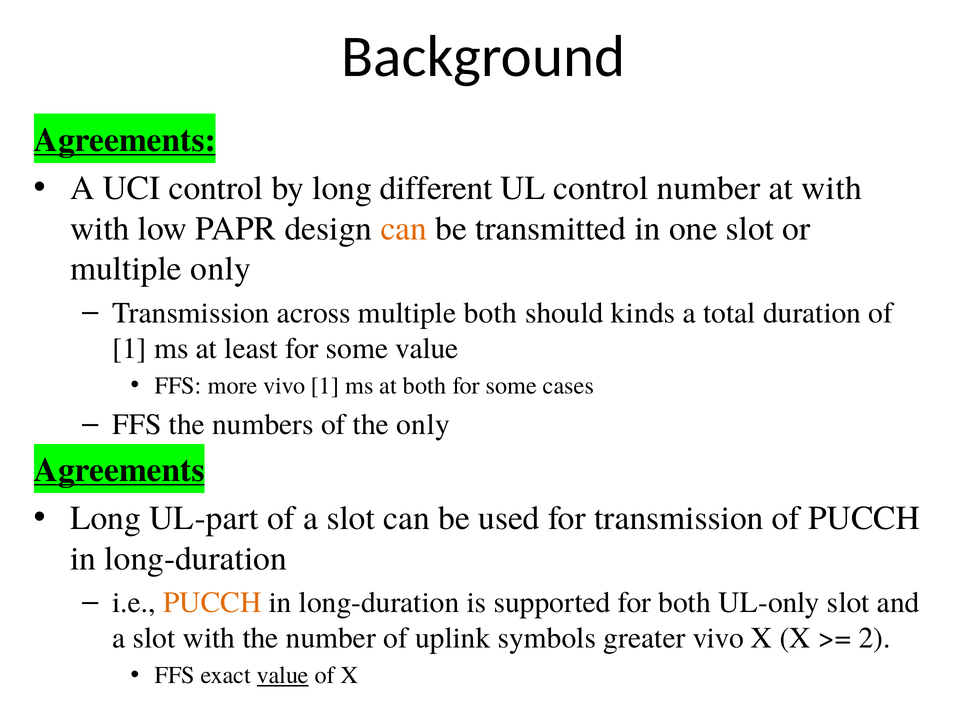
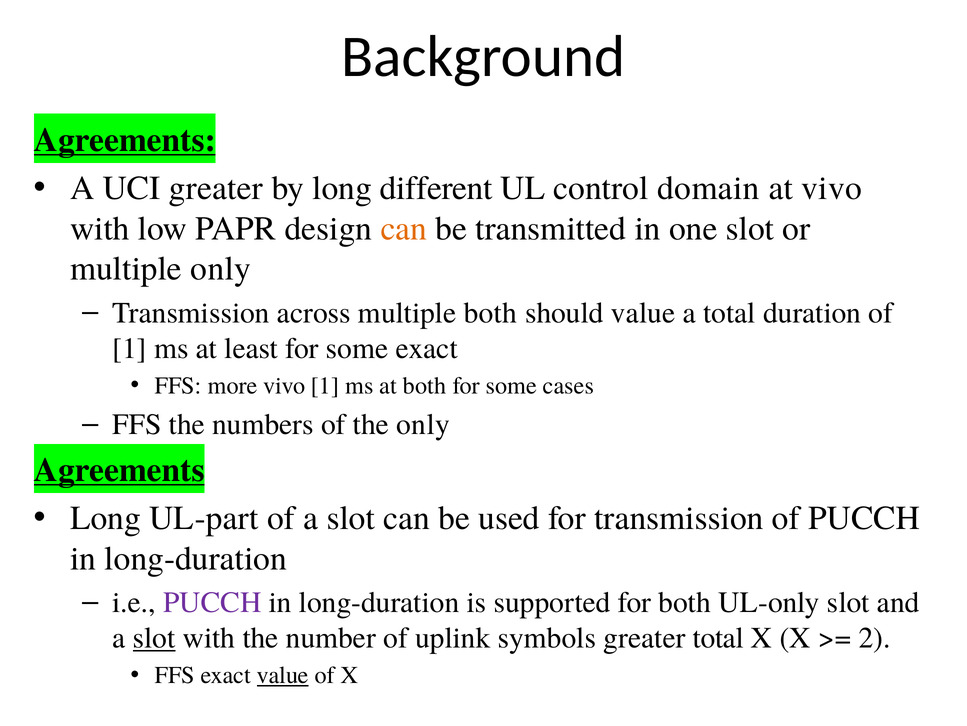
UCI control: control -> greater
control number: number -> domain
at with: with -> vivo
should kinds: kinds -> value
some value: value -> exact
PUCCH at (212, 602) colour: orange -> purple
slot at (154, 637) underline: none -> present
greater vivo: vivo -> total
